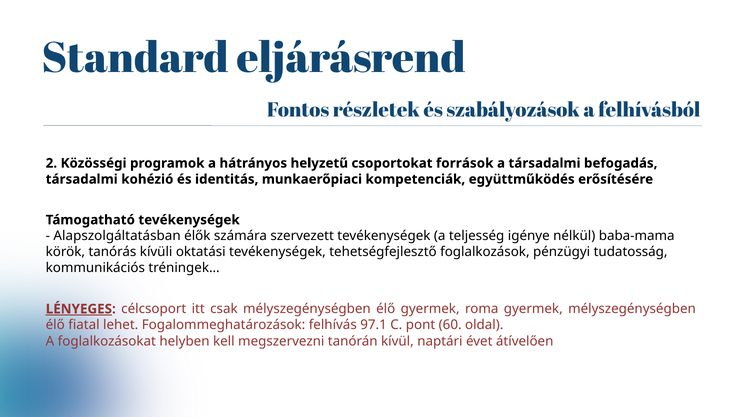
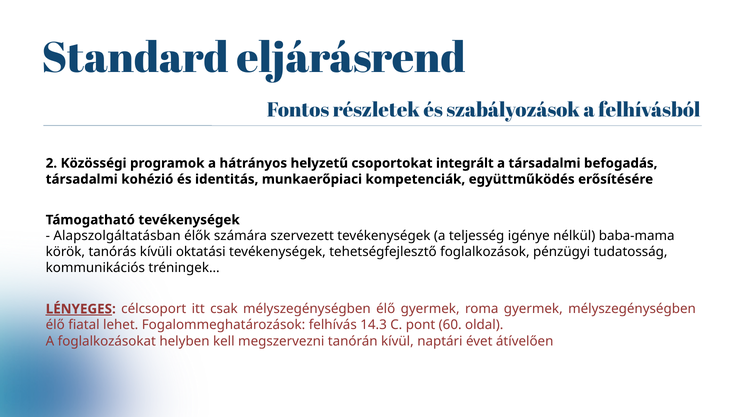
források: források -> integrált
97.1: 97.1 -> 14.3
